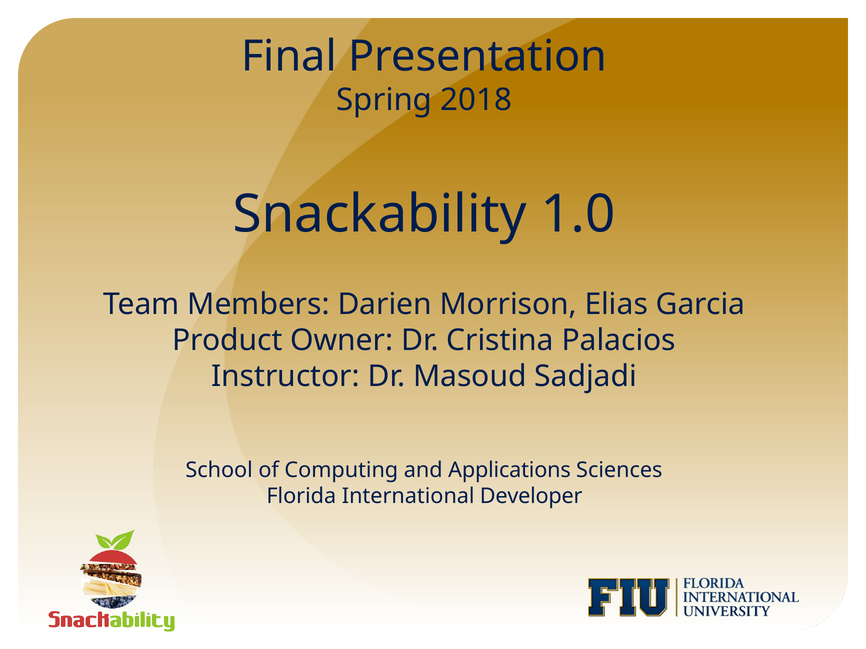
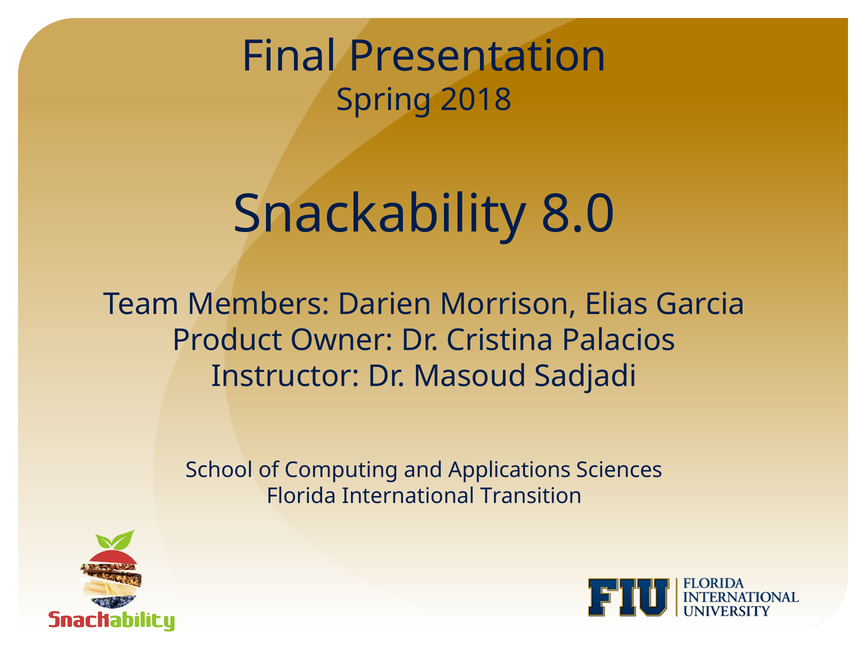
1.0: 1.0 -> 8.0
Developer: Developer -> Transition
